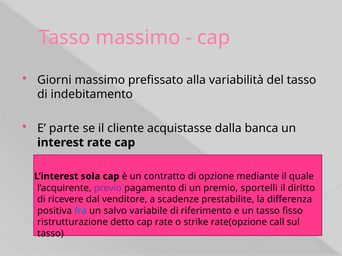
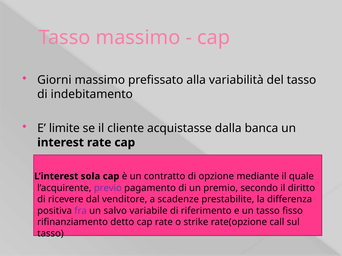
parte: parte -> limite
sportelli: sportelli -> secondo
fra colour: blue -> purple
ristrutturazione: ristrutturazione -> rifinanziamento
